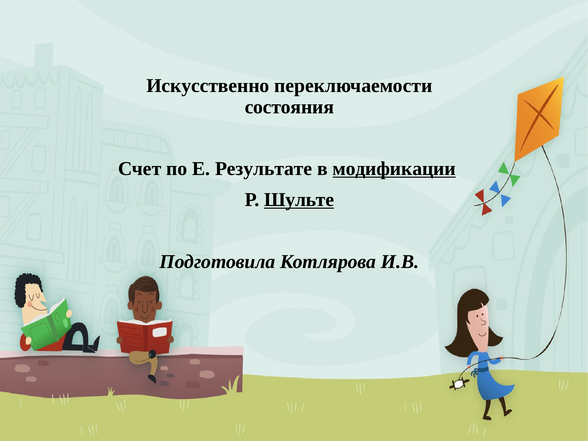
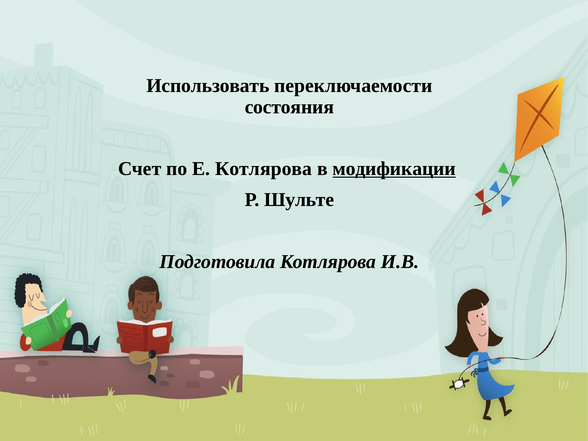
Искусственно: Искусственно -> Использовать
Е Результате: Результате -> Котлярова
Шульте underline: present -> none
